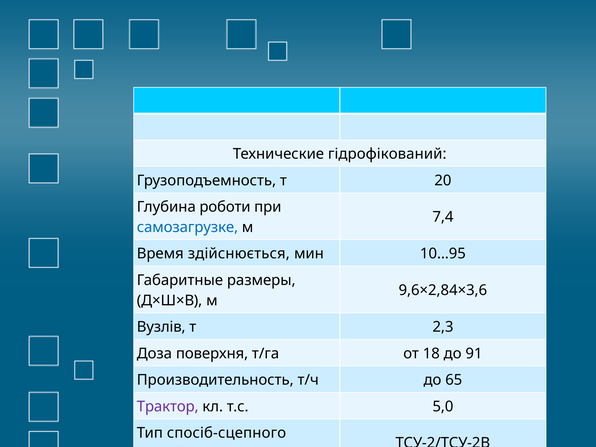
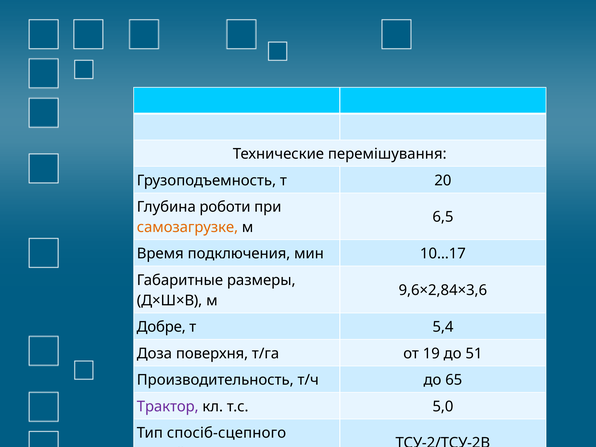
гідрофікований: гідрофікований -> перемішування
7,4: 7,4 -> 6,5
самозагрузке colour: blue -> orange
здійснюється: здійснюється -> подключения
10…95: 10…95 -> 10…17
Вузлів: Вузлів -> Добре
2,3: 2,3 -> 5,4
18: 18 -> 19
91: 91 -> 51
